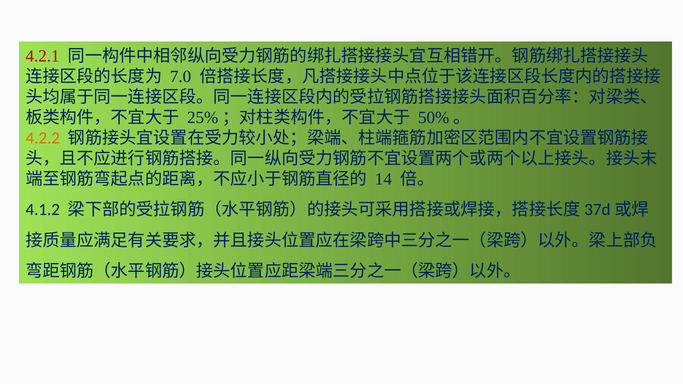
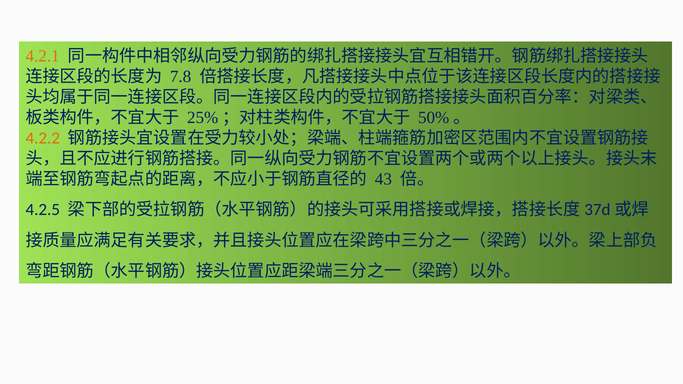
4.2.1 colour: red -> orange
7.0: 7.0 -> 7.8
14: 14 -> 43
4.1.2: 4.1.2 -> 4.2.5
